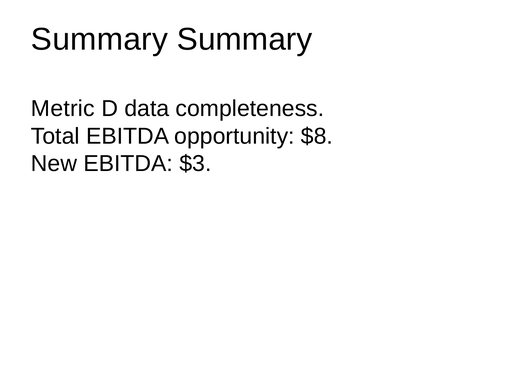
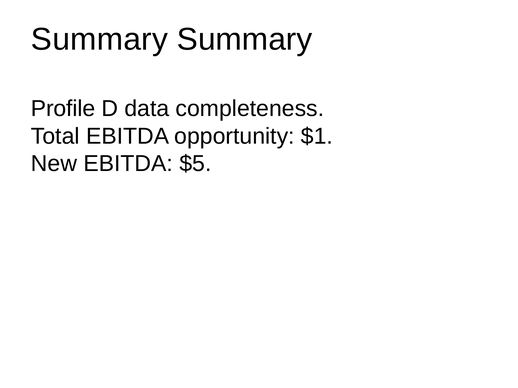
Metric: Metric -> Profile
$8: $8 -> $1
$3: $3 -> $5
